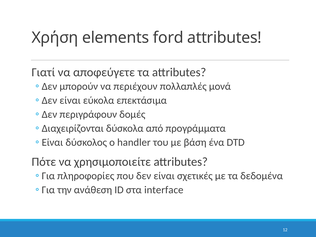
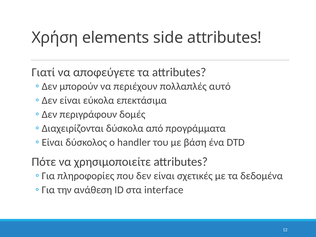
ford: ford -> side
μονά: μονά -> αυτό
